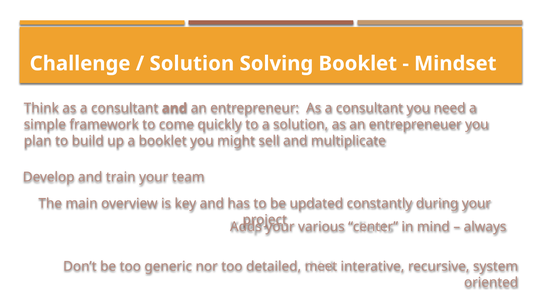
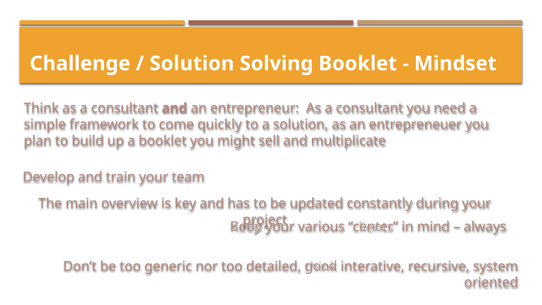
Adds: Adds -> Body
meet: meet -> good
